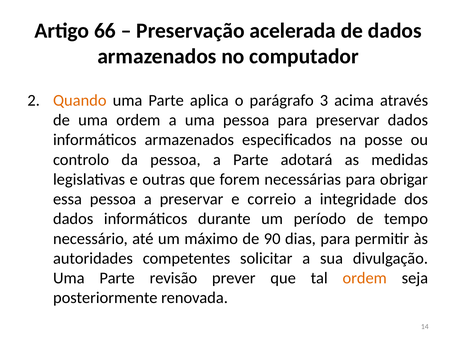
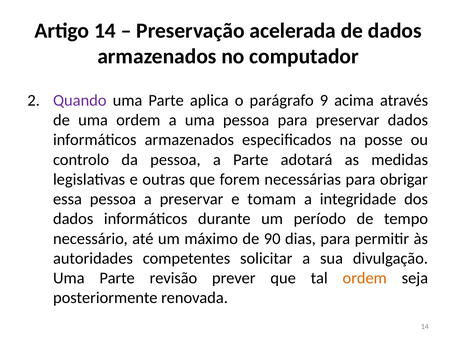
Artigo 66: 66 -> 14
Quando colour: orange -> purple
3: 3 -> 9
correio: correio -> tomam
